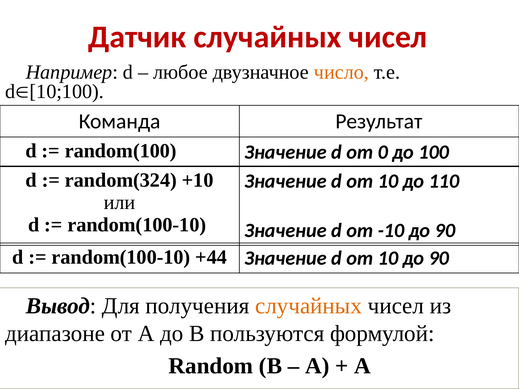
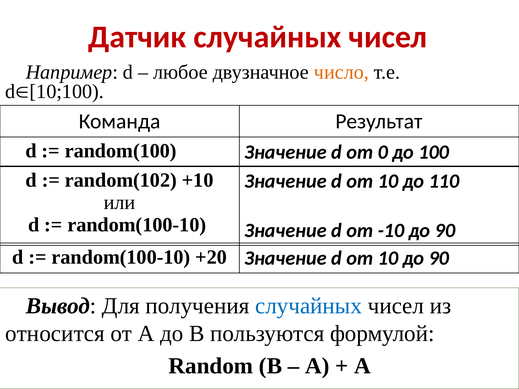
random(324: random(324 -> random(102
+44: +44 -> +20
случайных at (309, 306) colour: orange -> blue
диапазоне: диапазоне -> относится
